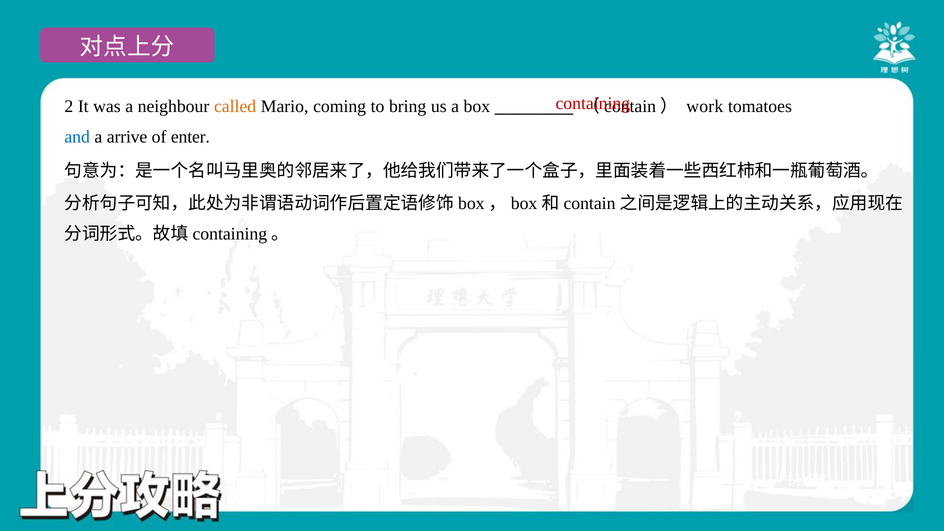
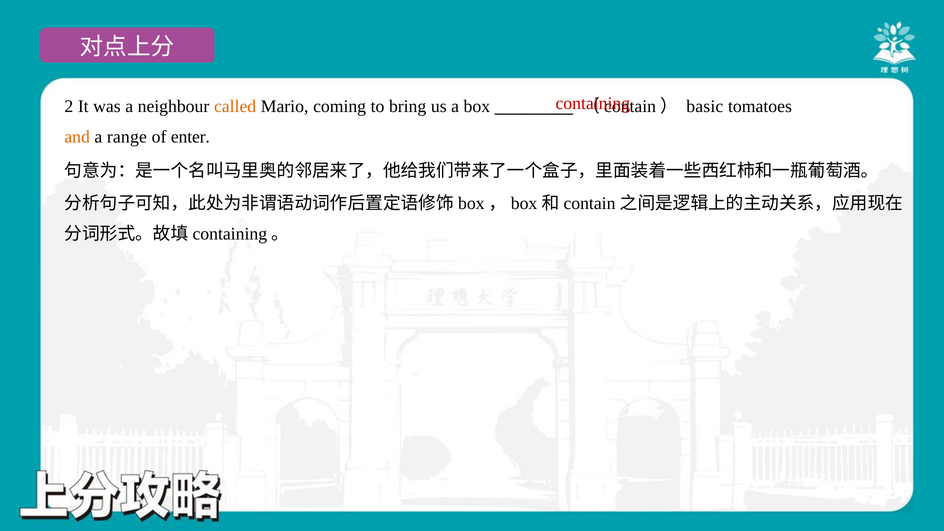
work: work -> basic
and colour: blue -> orange
arrive: arrive -> range
